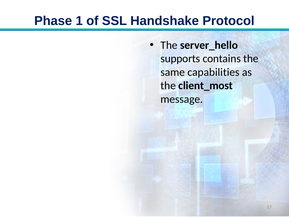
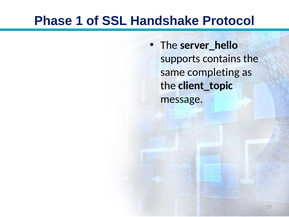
capabilities: capabilities -> completing
client_most: client_most -> client_topic
